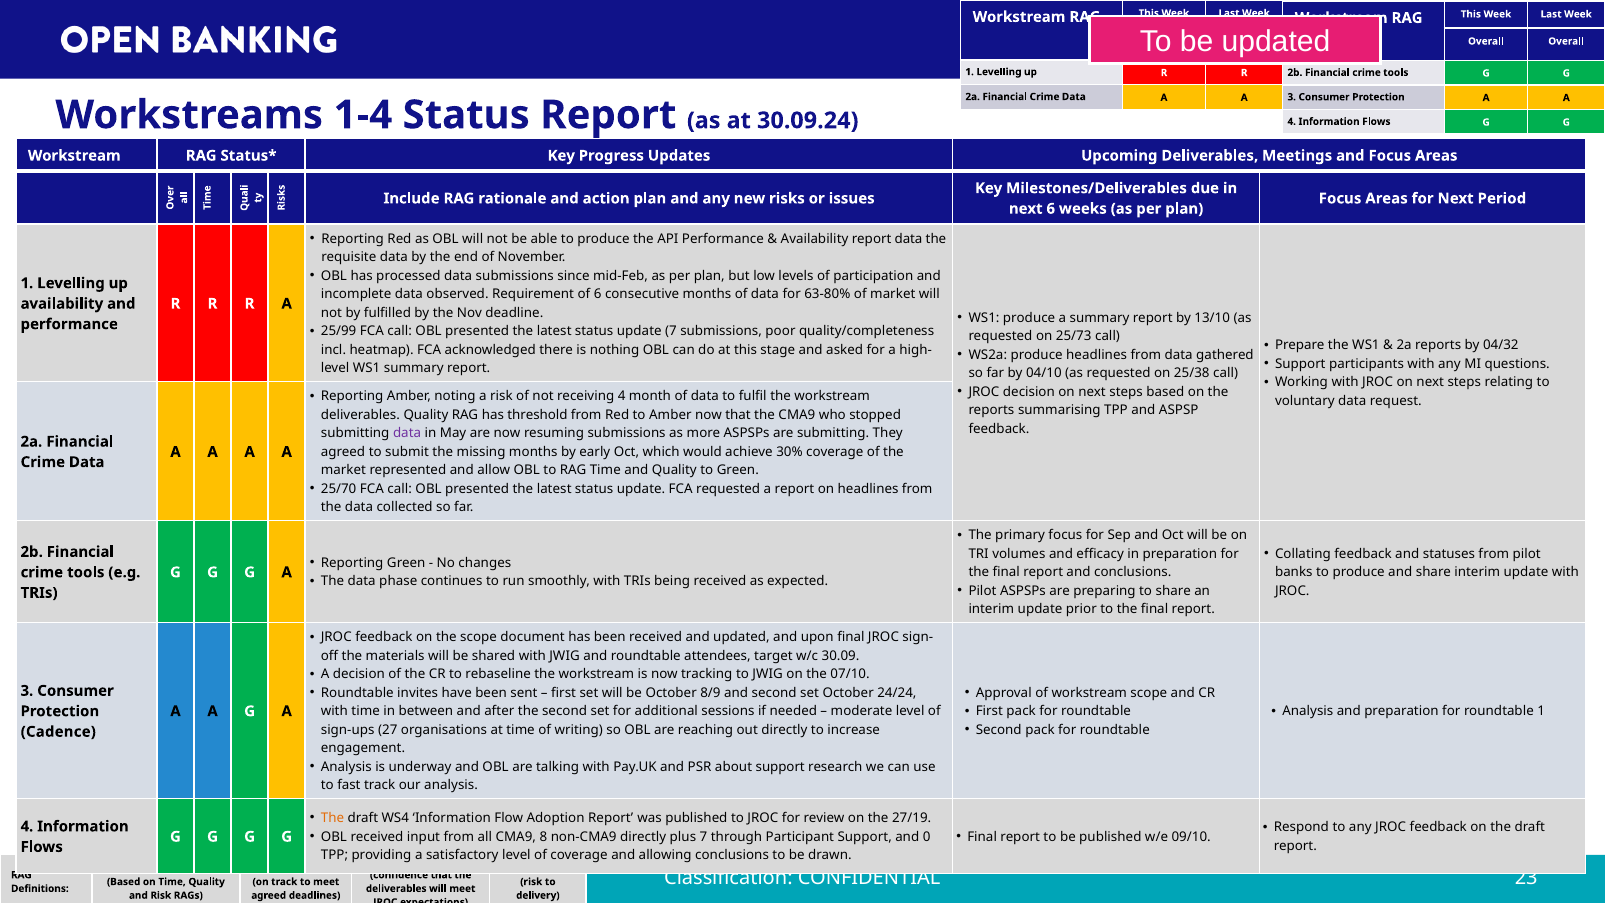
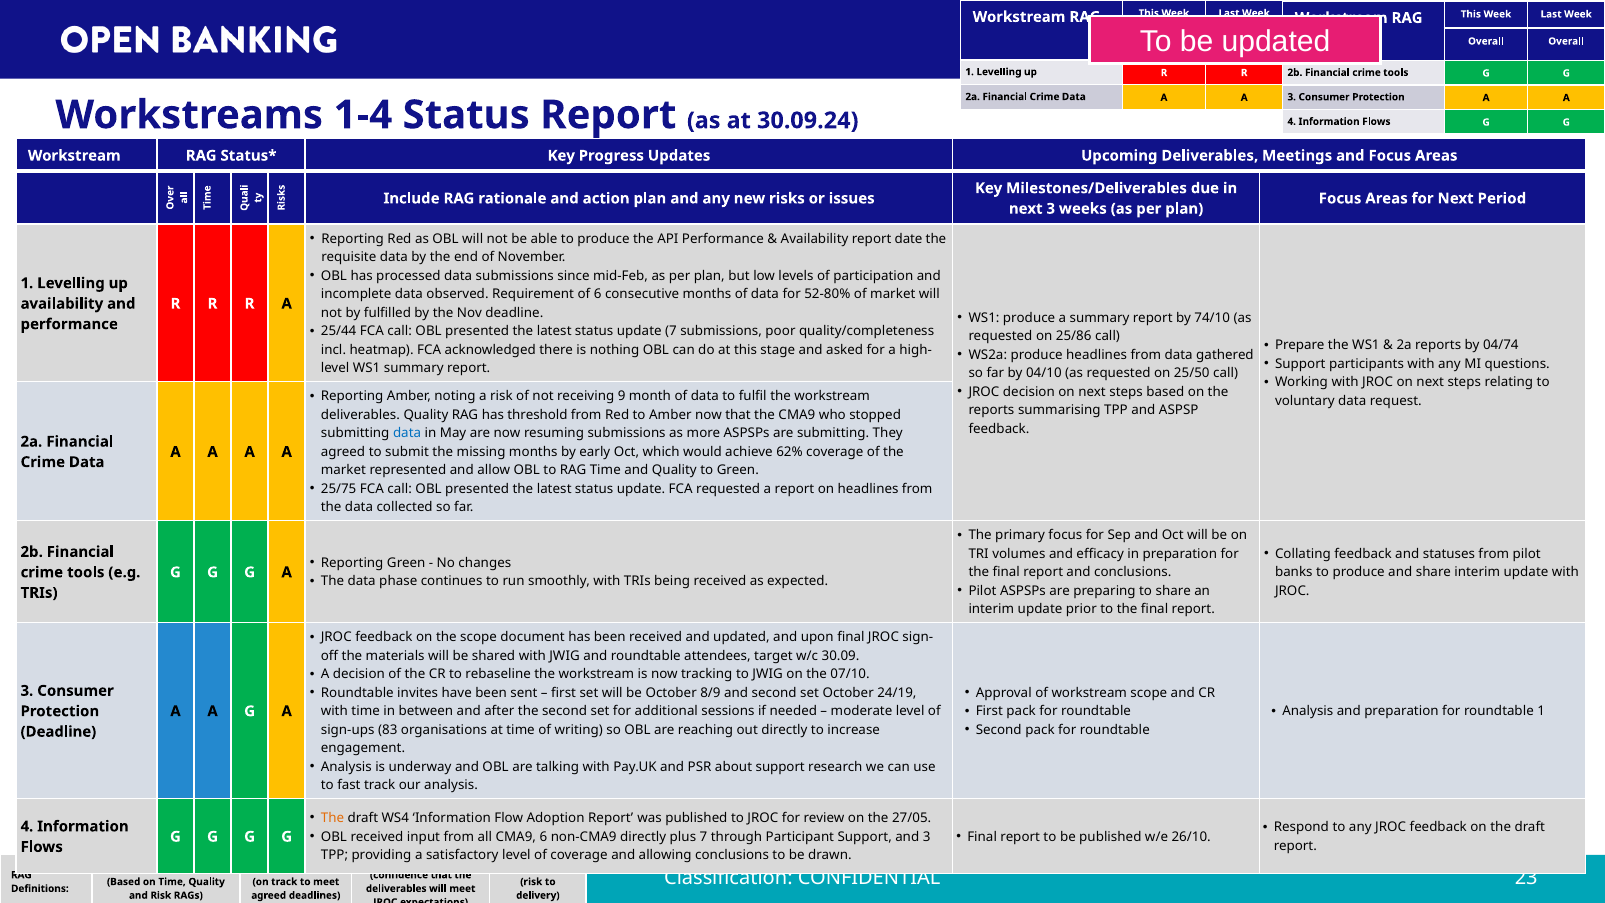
next 6: 6 -> 3
report data: data -> date
63-80%: 63-80% -> 52-80%
13/10: 13/10 -> 74/10
25/99: 25/99 -> 25/44
25/73: 25/73 -> 25/86
04/32: 04/32 -> 04/74
25/38: 25/38 -> 25/50
receiving 4: 4 -> 9
data at (407, 433) colour: purple -> blue
30%: 30% -> 62%
25/70: 25/70 -> 25/75
24/24: 24/24 -> 24/19
27: 27 -> 83
Cadence at (58, 732): Cadence -> Deadline
27/19: 27/19 -> 27/05
CMA9 8: 8 -> 6
and 0: 0 -> 3
09/10: 09/10 -> 26/10
